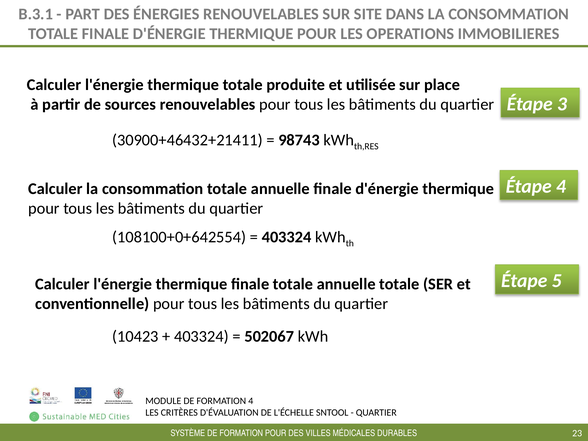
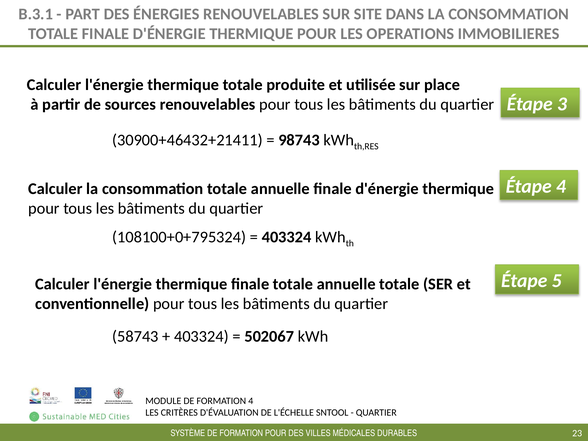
108100+0+642554: 108100+0+642554 -> 108100+0+795324
10423: 10423 -> 58743
